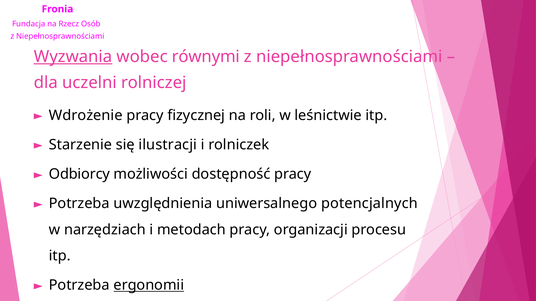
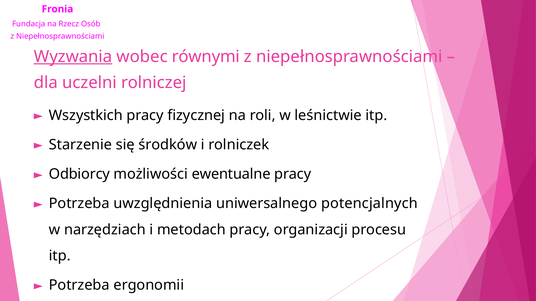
Wdrożenie: Wdrożenie -> Wszystkich
ilustracji: ilustracji -> środków
dostępność: dostępność -> ewentualne
ergonomii underline: present -> none
